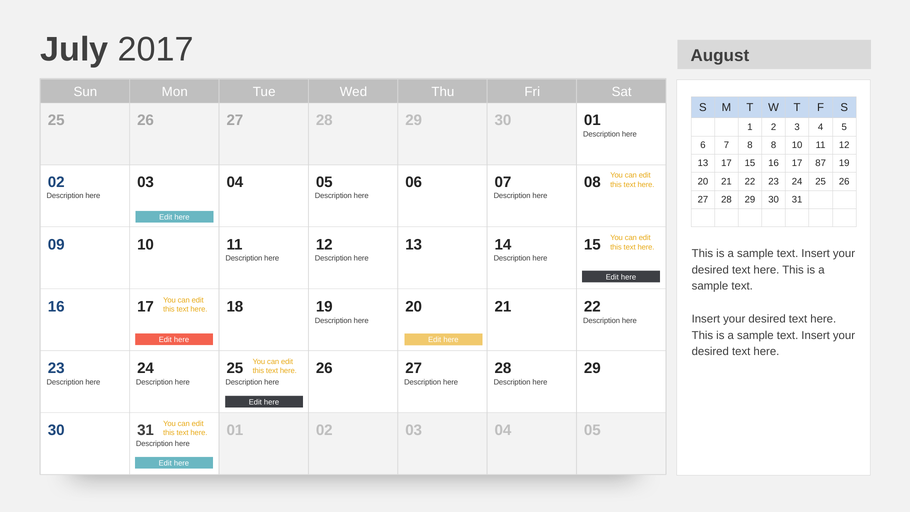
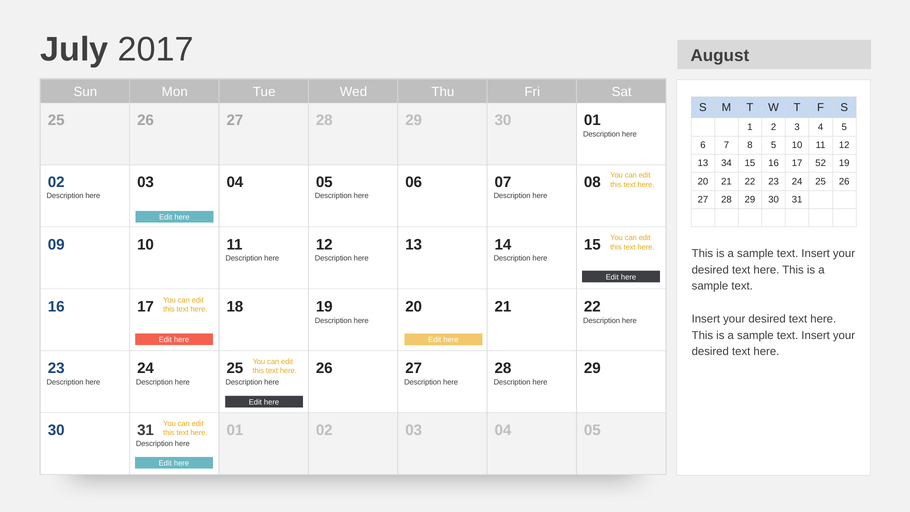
8 8: 8 -> 5
13 17: 17 -> 34
87: 87 -> 52
